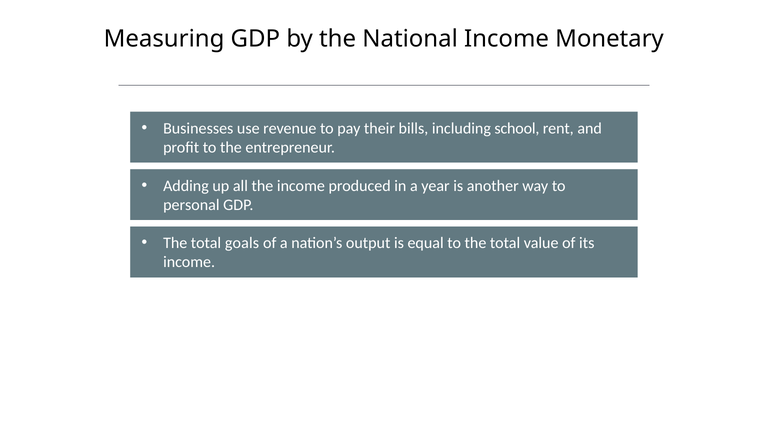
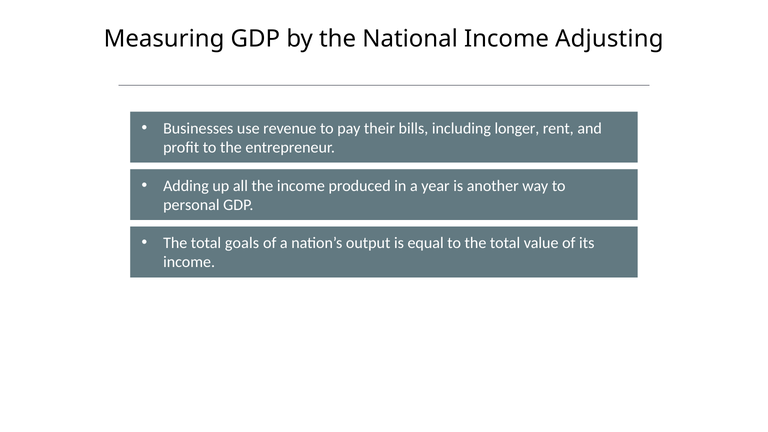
Monetary: Monetary -> Adjusting
school: school -> longer
